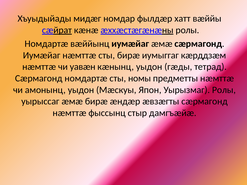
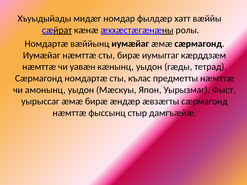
номы: номы -> кълас
Уырызмаг Ролы: Ролы -> Фыст
